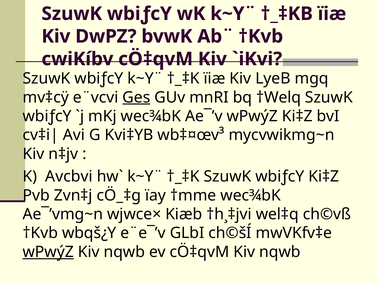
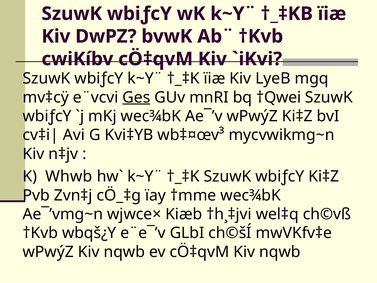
†Welq: †Welq -> †Qwei
Avcbvi: Avcbvi -> Whwb
wPwýZ at (48, 252) underline: present -> none
